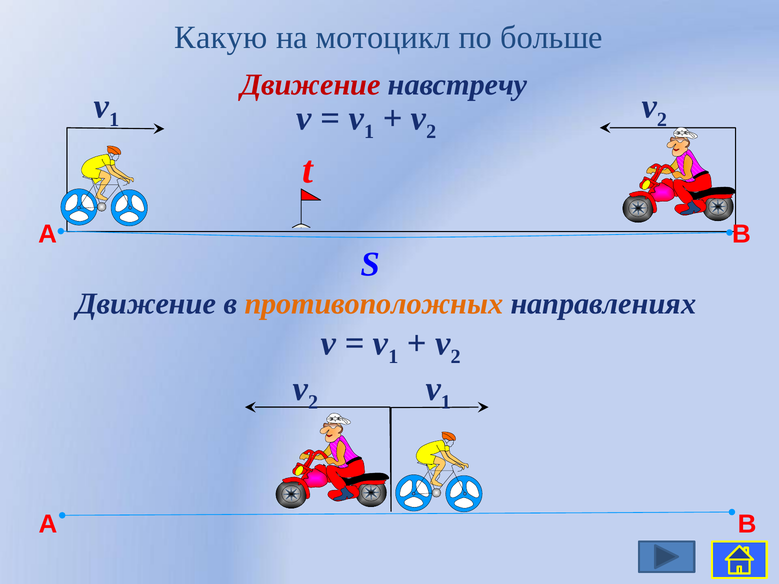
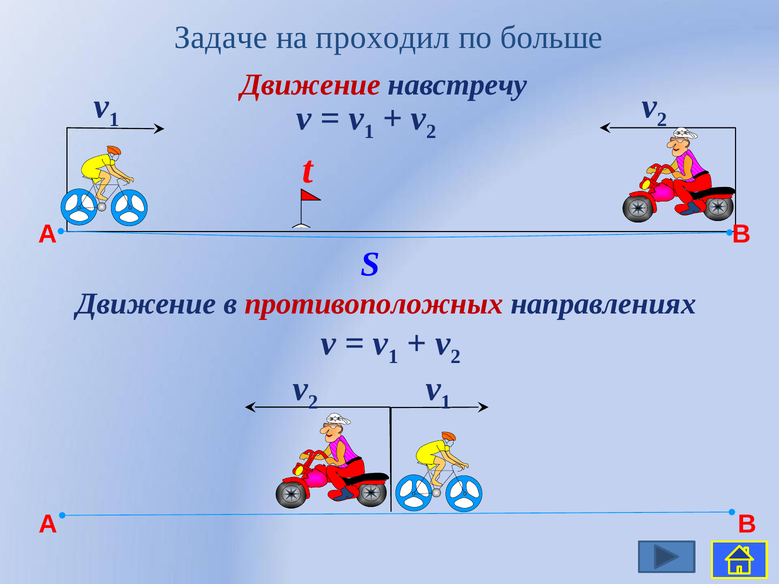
Какую: Какую -> Задаче
мотоцикл: мотоцикл -> проходил
противоположных colour: orange -> red
